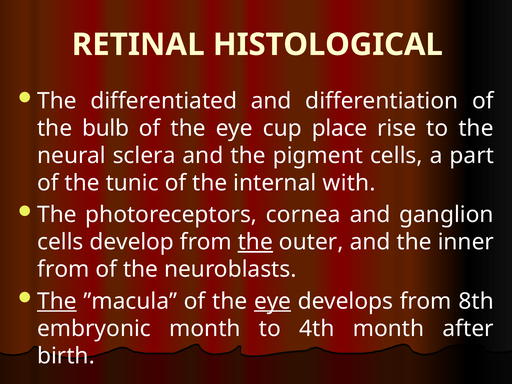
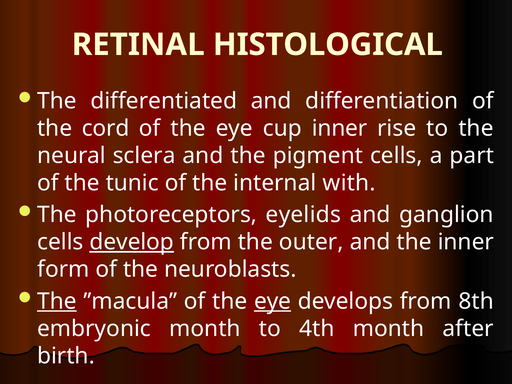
bulb: bulb -> cord
cup place: place -> inner
cornea: cornea -> eyelids
develop underline: none -> present
the at (255, 242) underline: present -> none
from at (63, 269): from -> form
